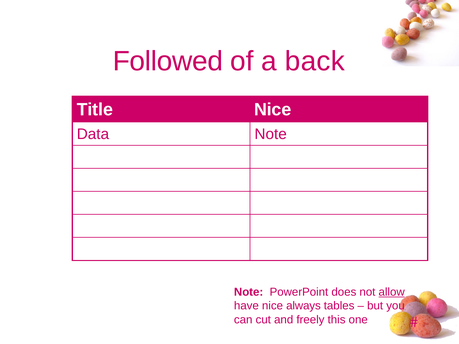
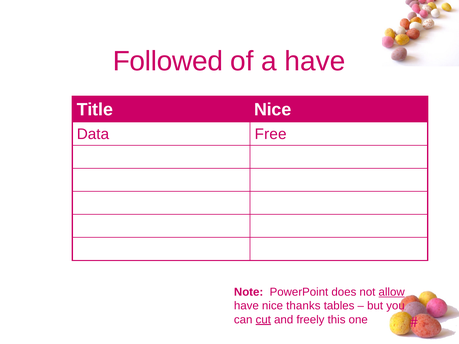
a back: back -> have
Data Note: Note -> Free
always: always -> thanks
cut underline: none -> present
